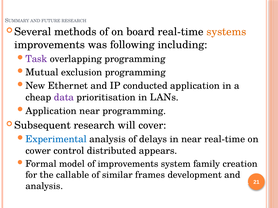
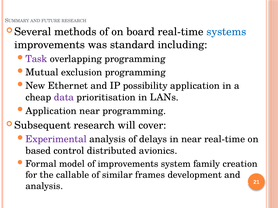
systems colour: orange -> blue
following: following -> standard
conducted: conducted -> possibility
Experimental colour: blue -> purple
cower: cower -> based
appears: appears -> avionics
